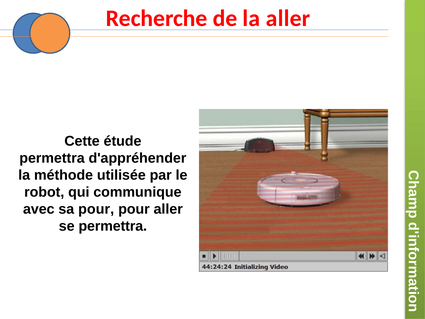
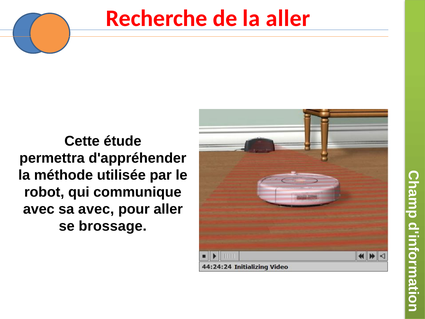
sa pour: pour -> avec
se permettra: permettra -> brossage
